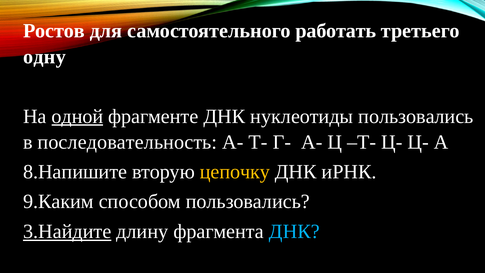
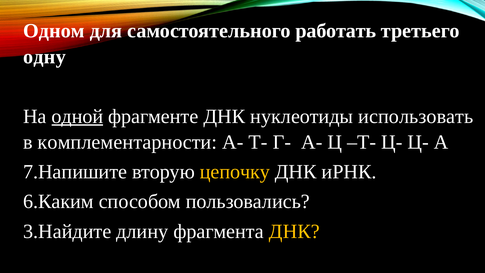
Ростов: Ростов -> Одном
нуклеотиды пользовались: пользовались -> использовать
последовательность: последовательность -> комплементарности
8.Напишите: 8.Напишите -> 7.Напишите
9.Каким: 9.Каким -> 6.Каким
3.Найдите underline: present -> none
ДНК at (294, 231) colour: light blue -> yellow
